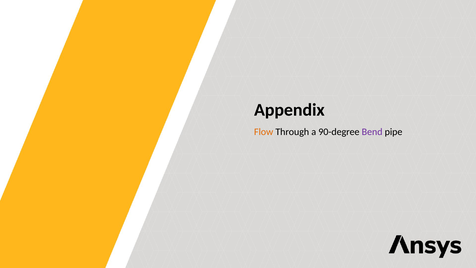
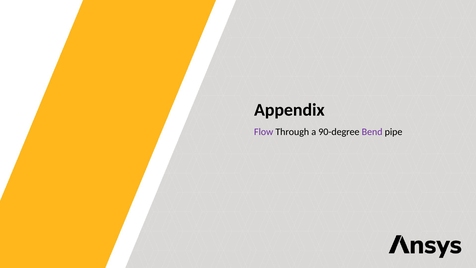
Flow colour: orange -> purple
